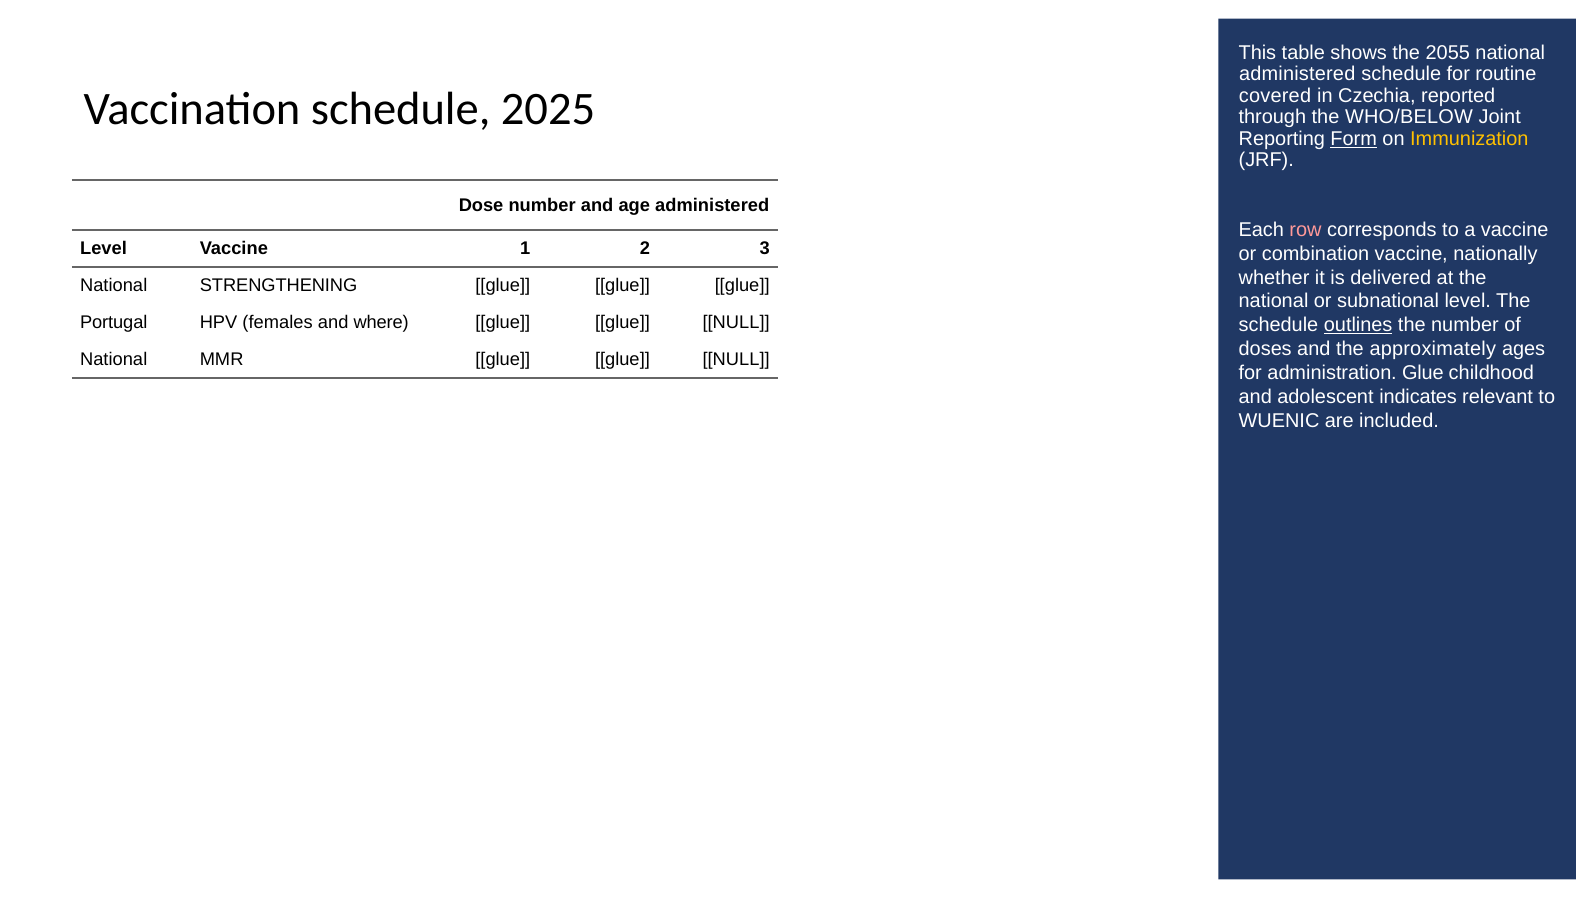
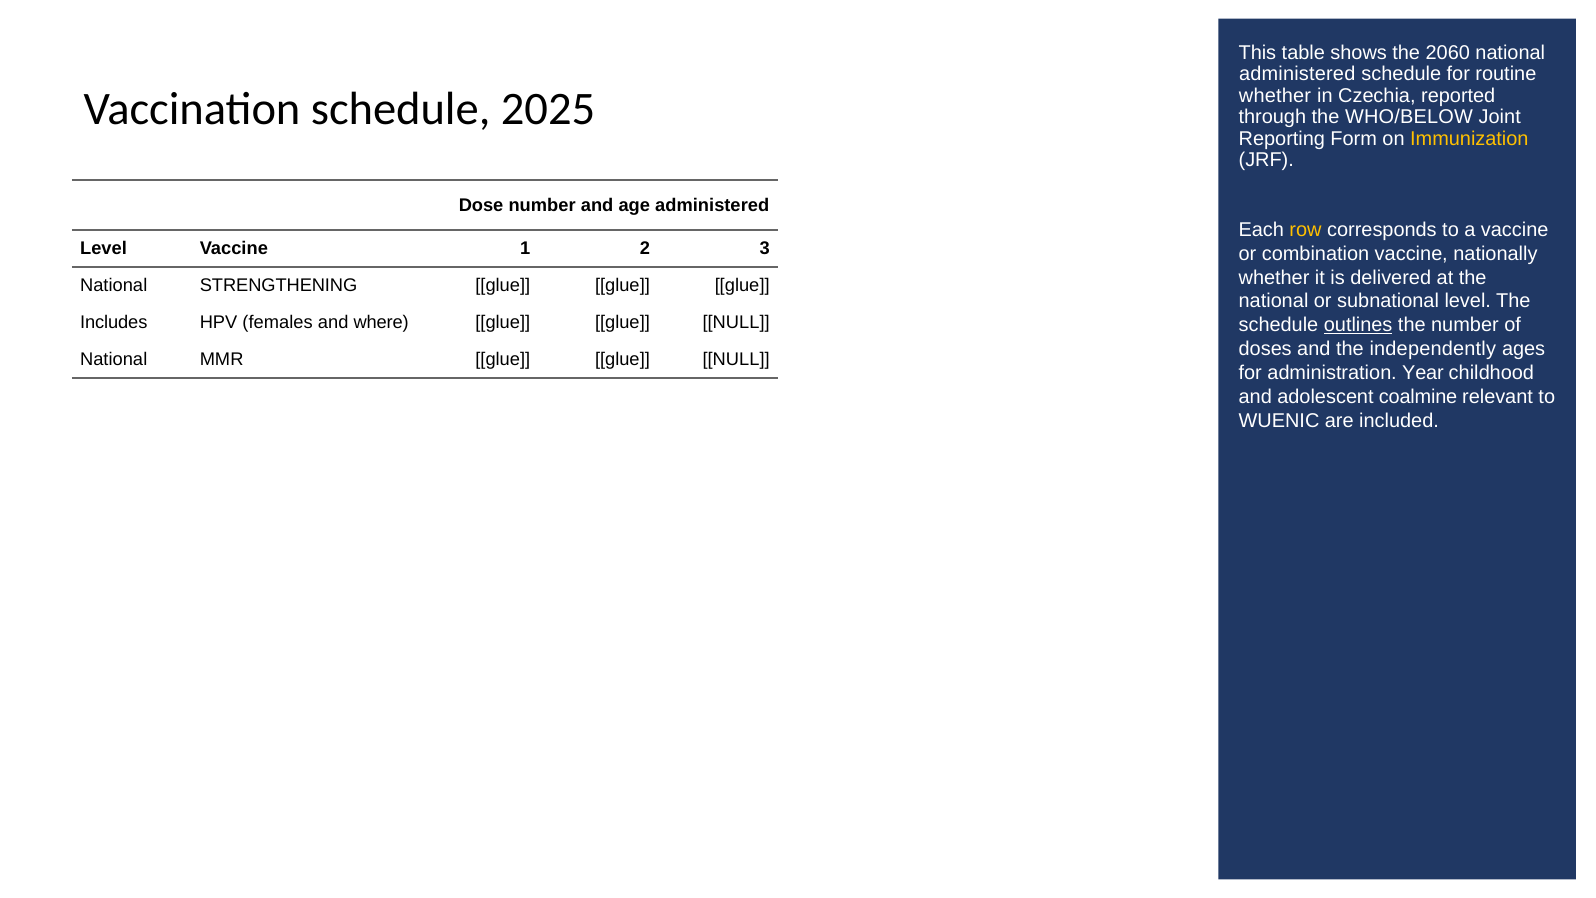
2055: 2055 -> 2060
covered at (1275, 96): covered -> whether
Form underline: present -> none
row colour: pink -> yellow
Portugal: Portugal -> Includes
approximately: approximately -> independently
administration Glue: Glue -> Year
indicates: indicates -> coalmine
